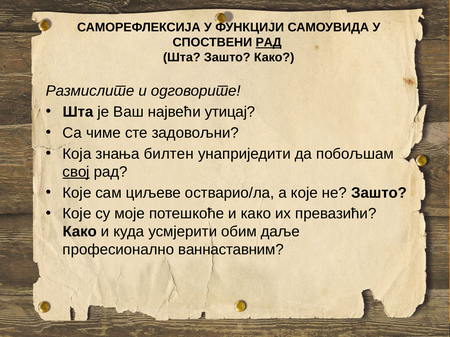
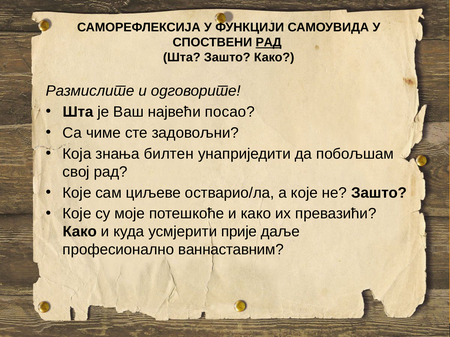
утицај: утицај -> посао
свој underline: present -> none
обим: обим -> прије
